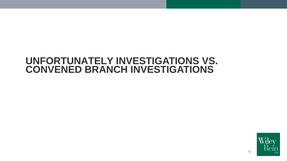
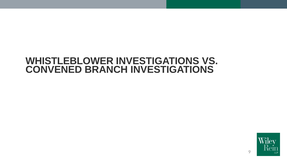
UNFORTUNATELY: UNFORTUNATELY -> WHISTLEBLOWER
